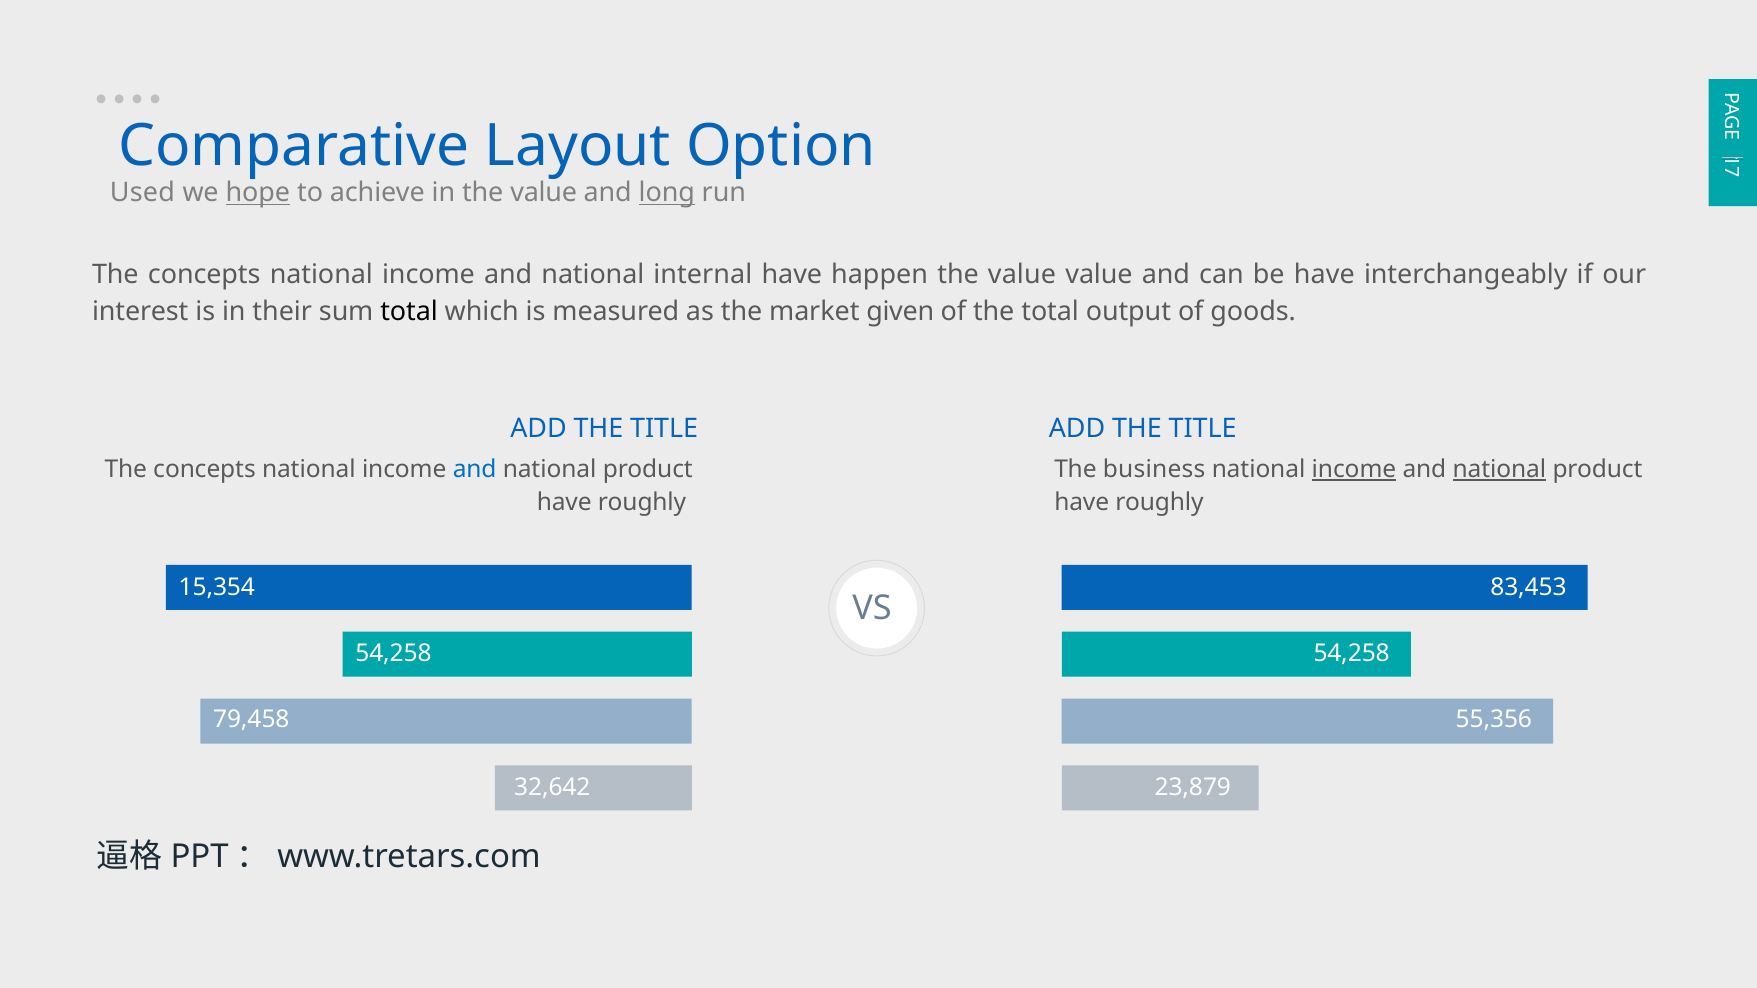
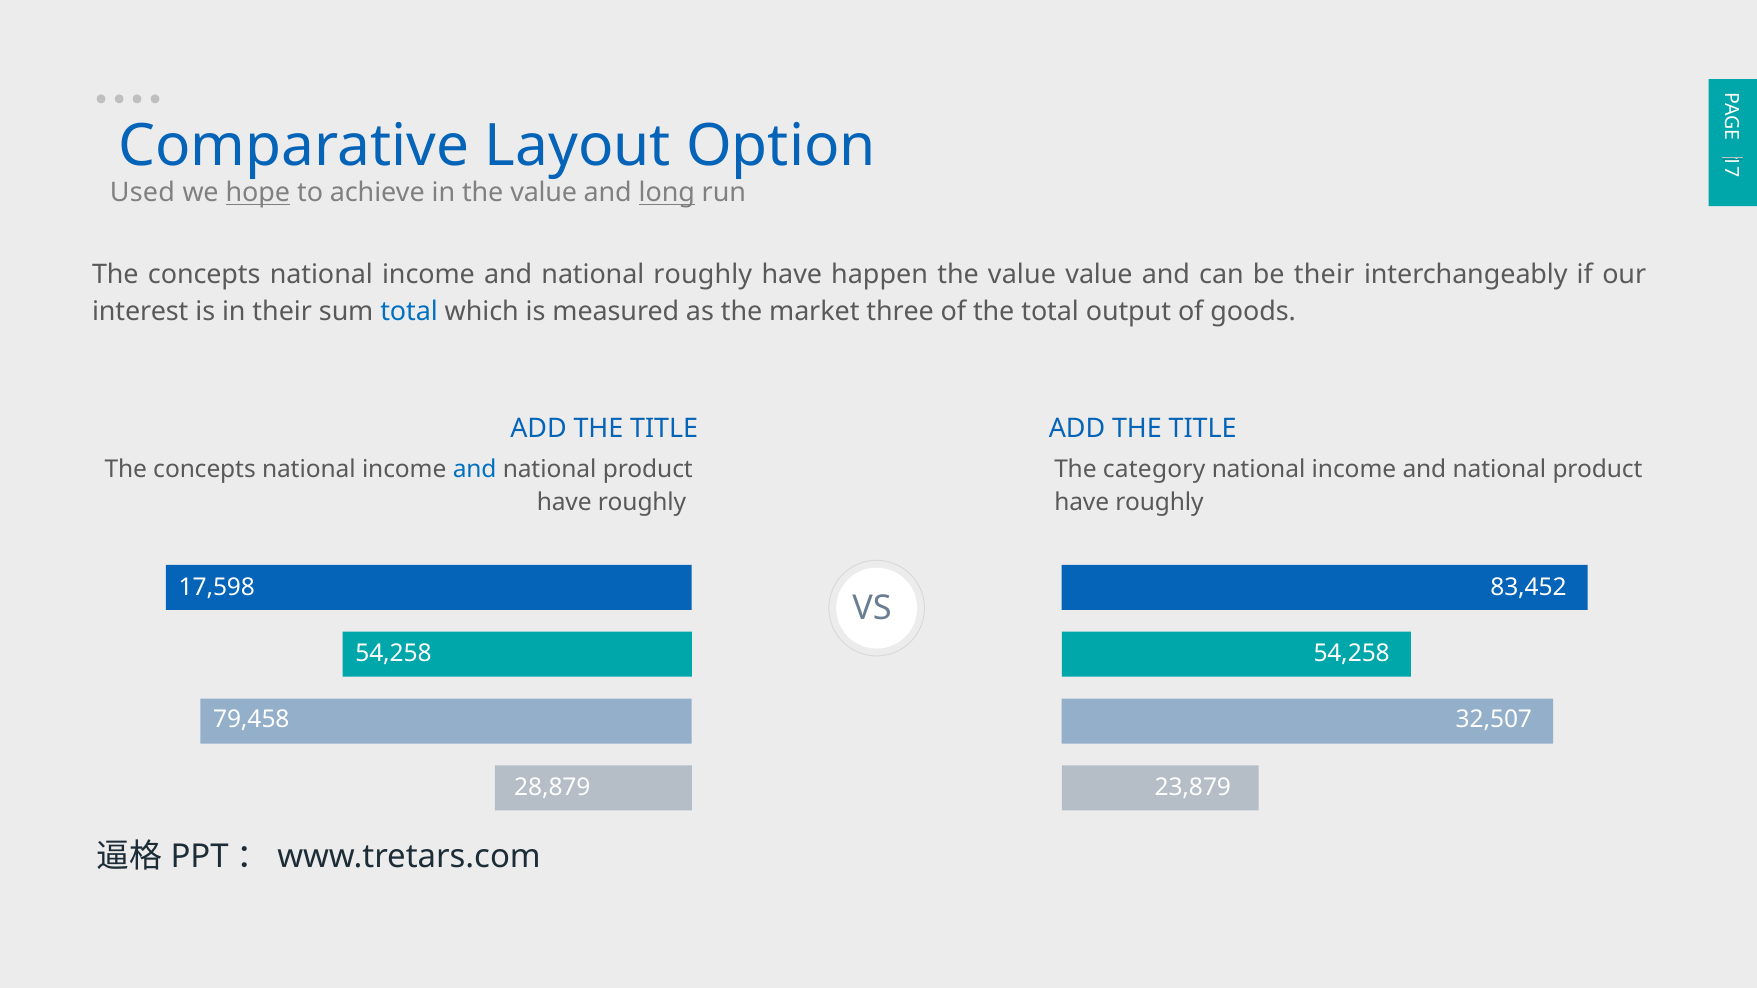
national internal: internal -> roughly
be have: have -> their
total at (409, 311) colour: black -> blue
given: given -> three
business: business -> category
income at (1354, 470) underline: present -> none
national at (1499, 470) underline: present -> none
15,354: 15,354 -> 17,598
83,453: 83,453 -> 83,452
55,356: 55,356 -> 32,507
32,642: 32,642 -> 28,879
